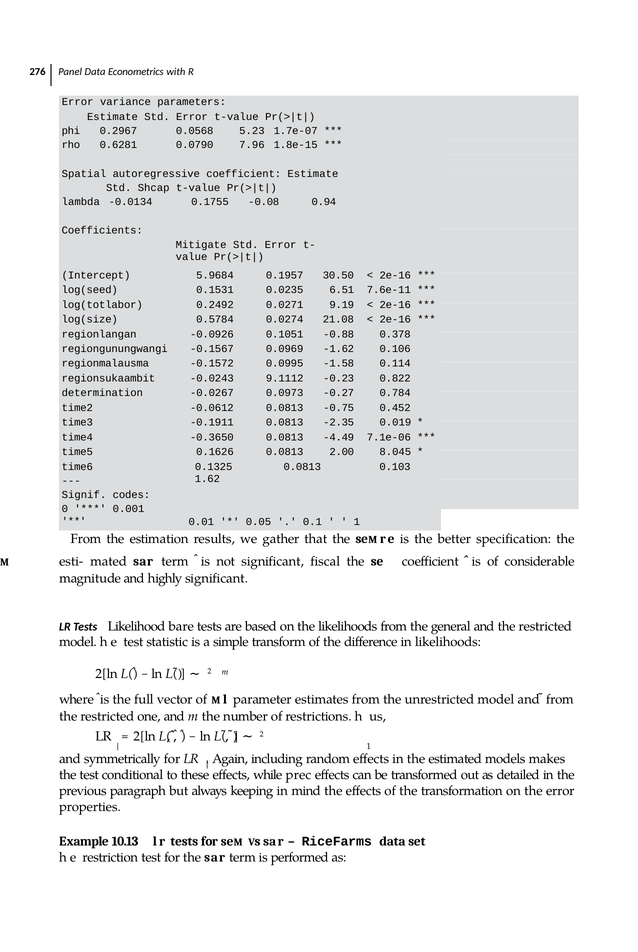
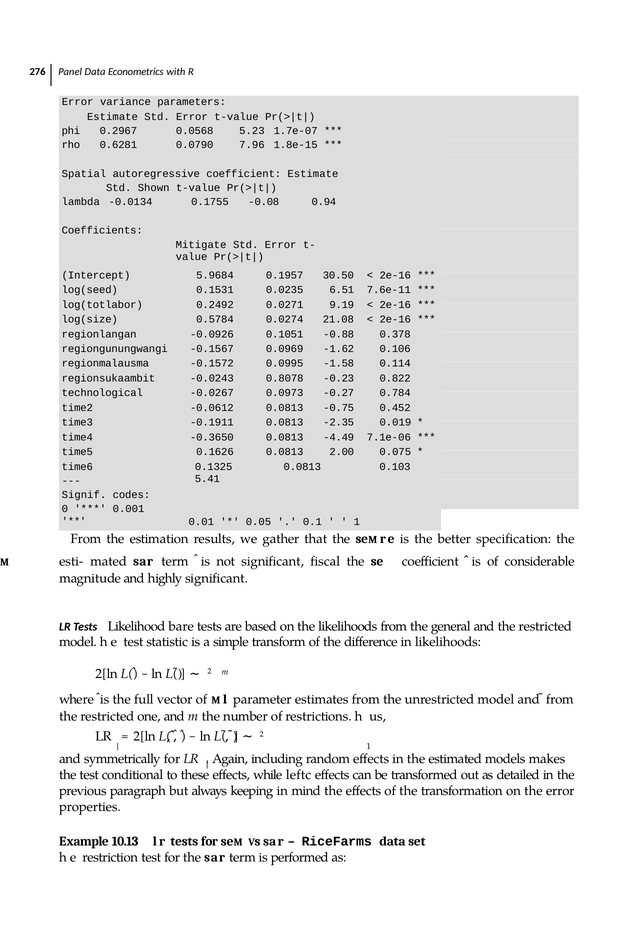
Shcap: Shcap -> Shown
9.1112: 9.1112 -> 0.8078
determination: determination -> technological
8.045: 8.045 -> 0.075
1.62: 1.62 -> 5.41
prec: prec -> leftc
